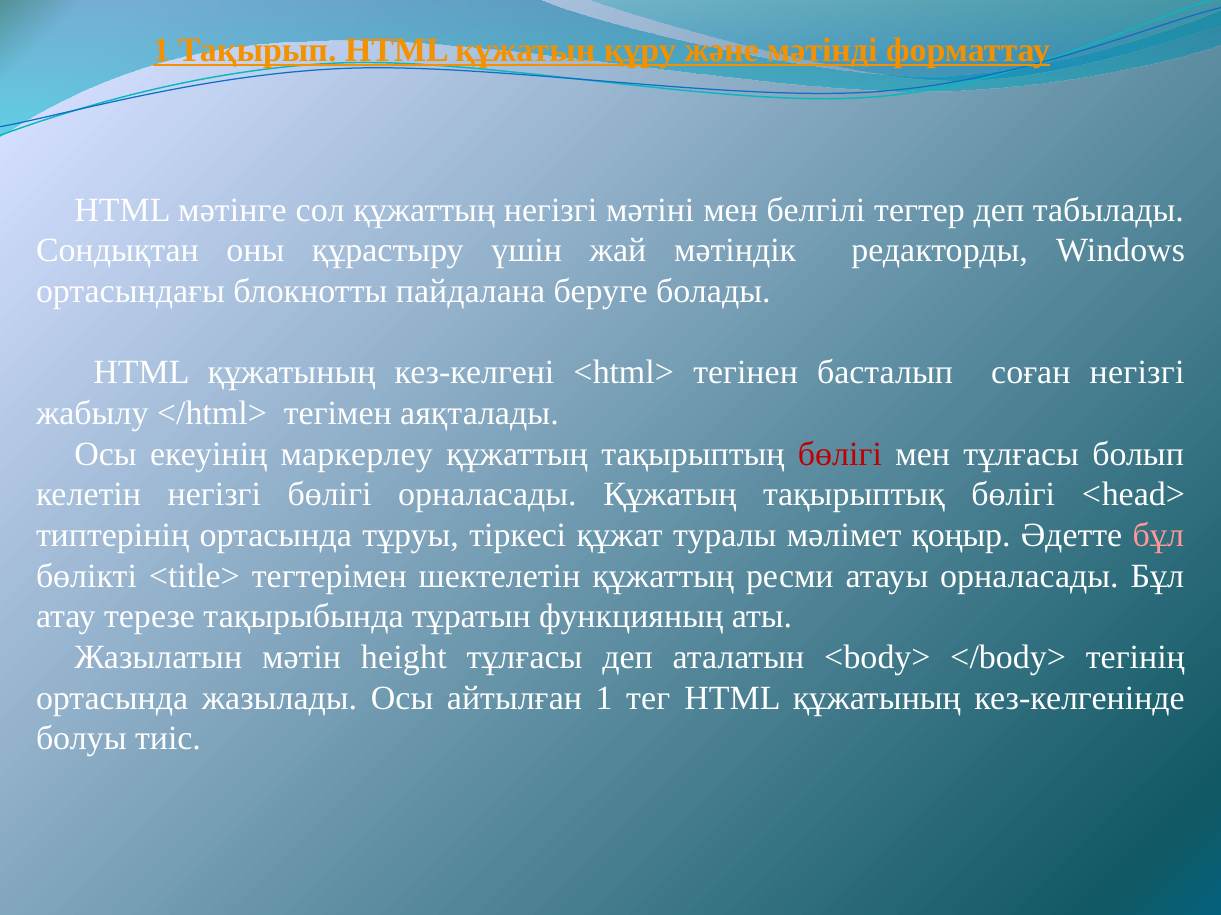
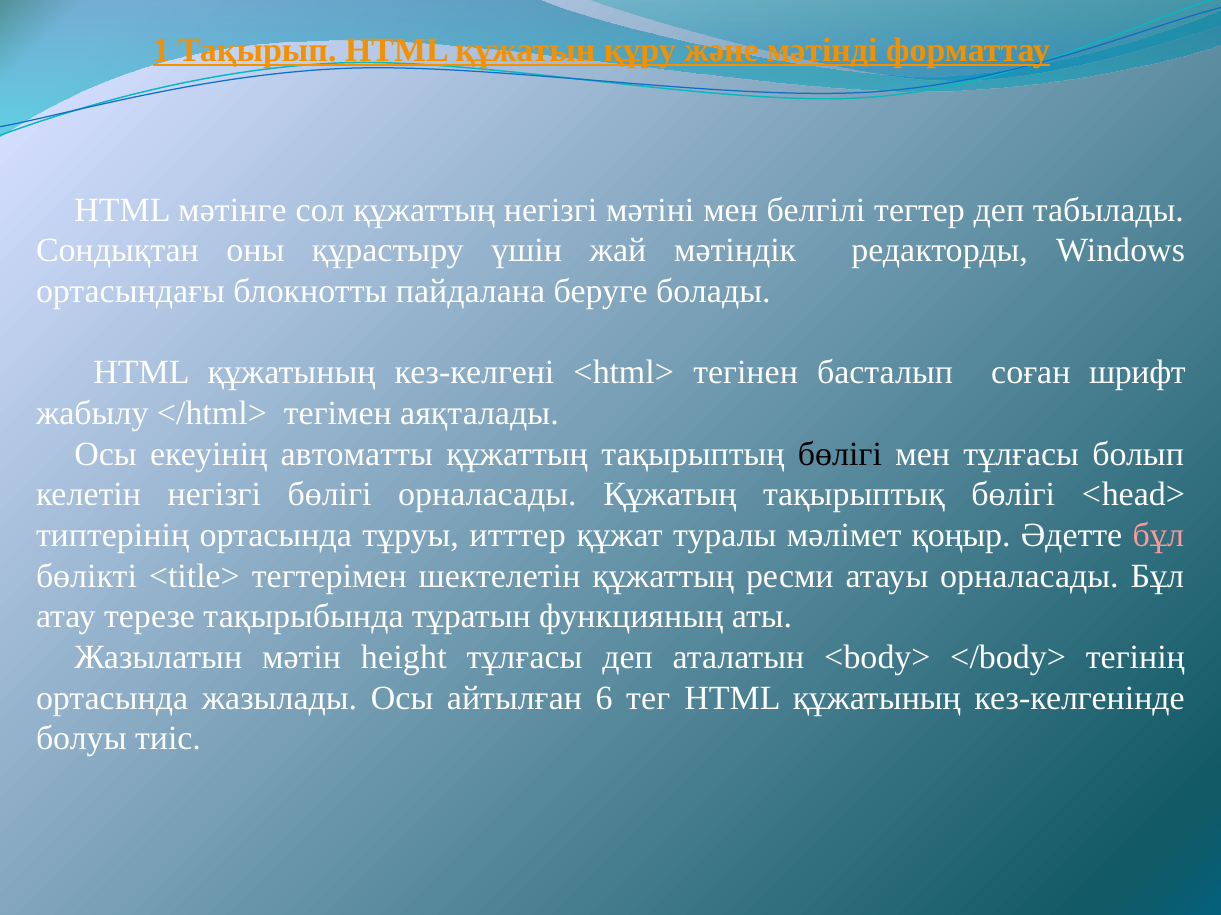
соған негізгі: негізгі -> шрифт
маркерлеу: маркерлеу -> автоматты
бөлігі at (840, 454) colour: red -> black
тіркесі: тіркесі -> итттер
айтылған 1: 1 -> 6
